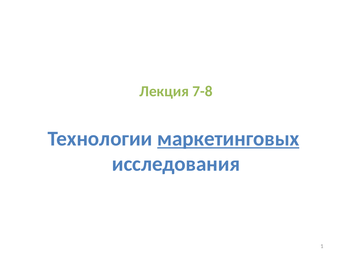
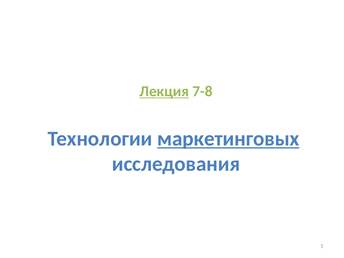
Лекция underline: none -> present
